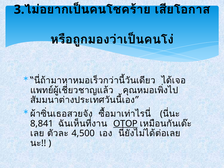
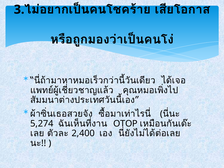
8,841: 8,841 -> 5,274
OTOP underline: present -> none
4,500: 4,500 -> 2,400
